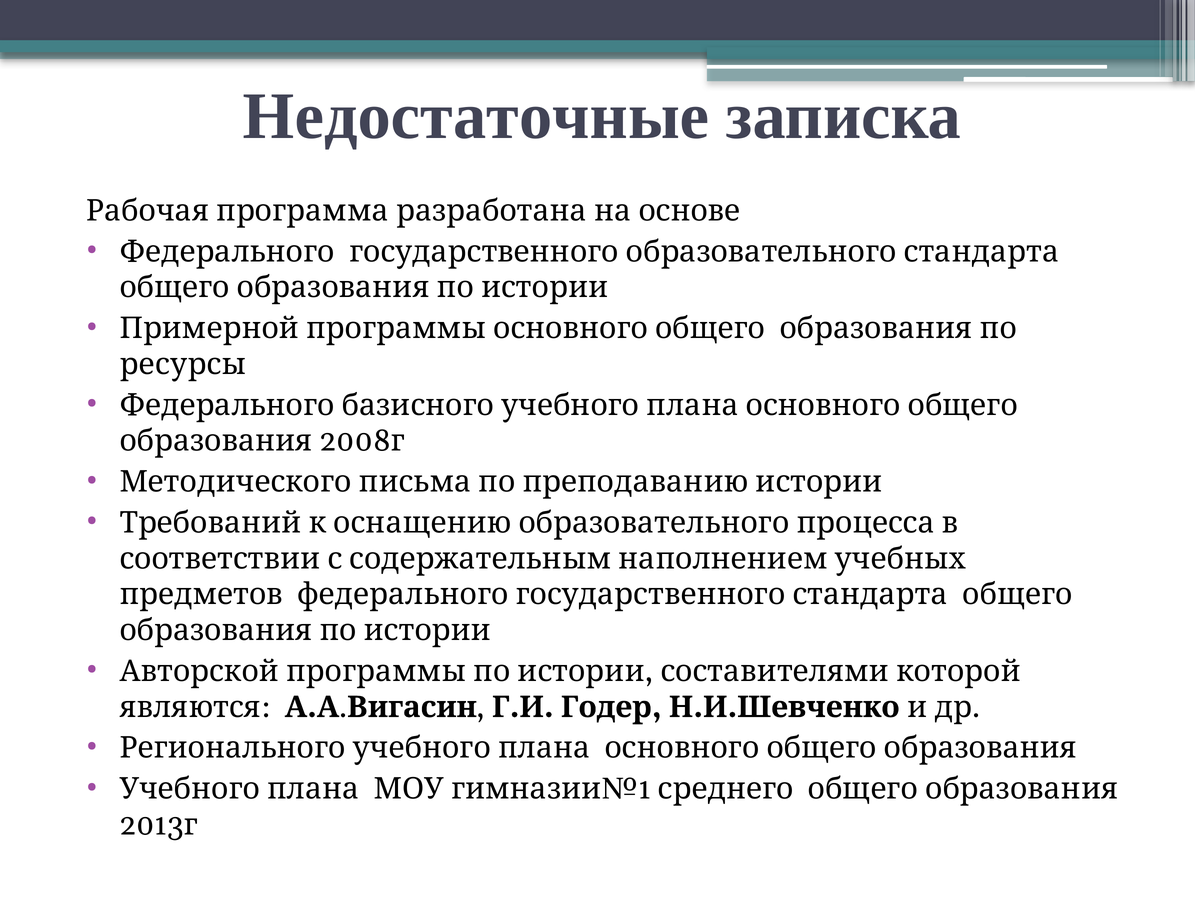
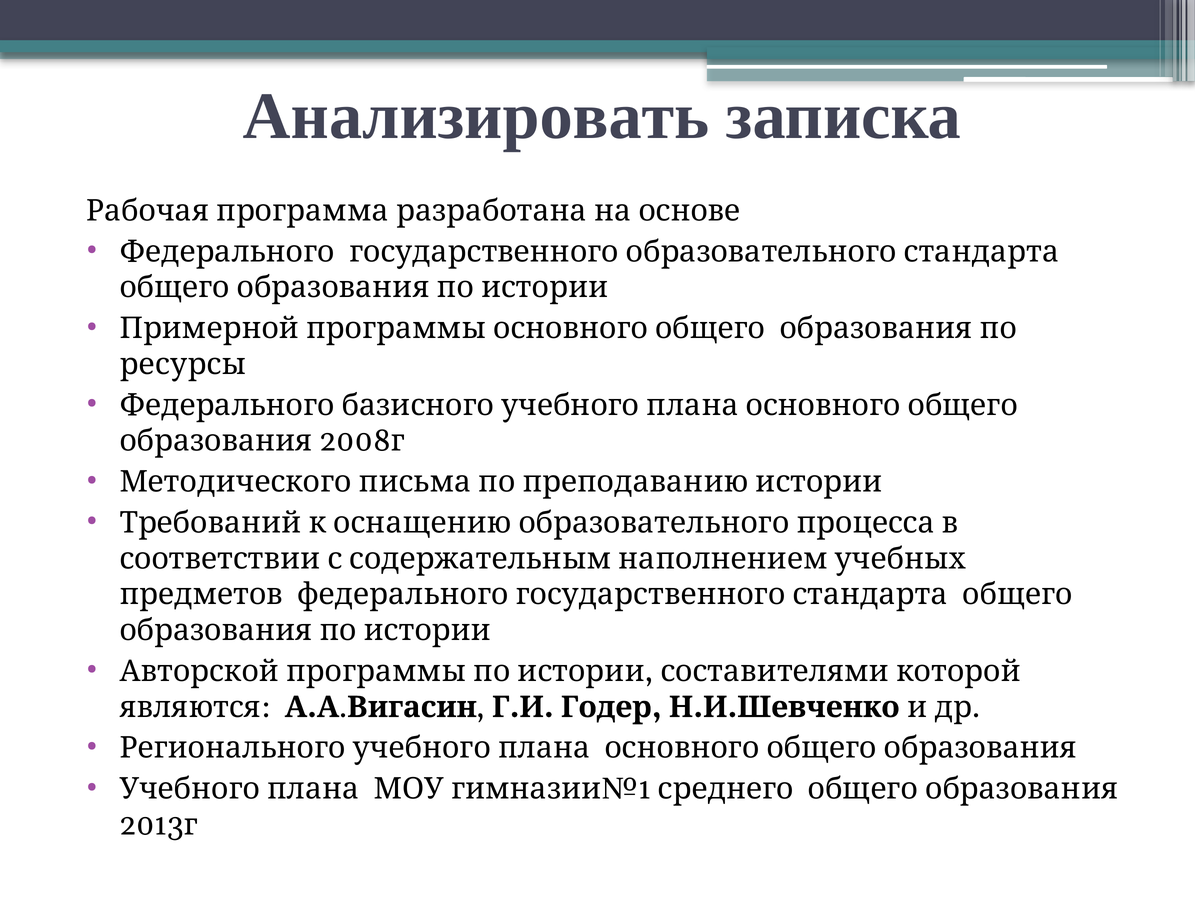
Недостаточные: Недостаточные -> Анализировать
